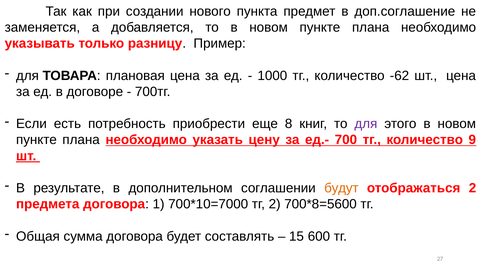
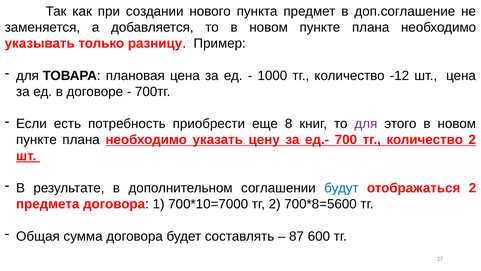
-62: -62 -> -12
количество 9: 9 -> 2
будут colour: orange -> blue
15: 15 -> 87
